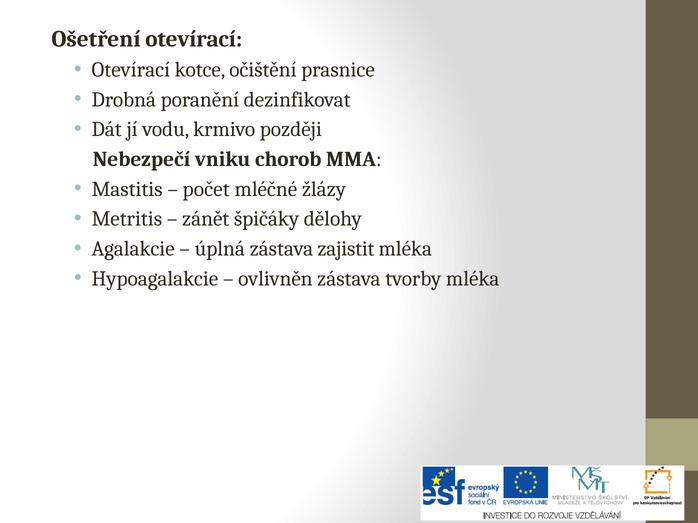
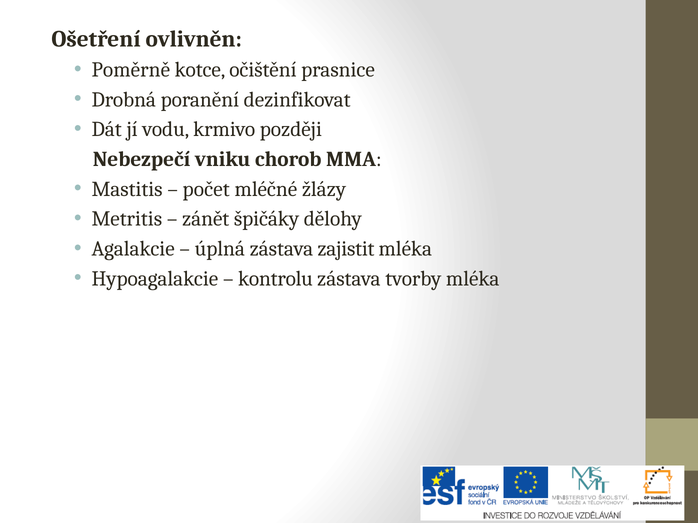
Ošetření otevírací: otevírací -> ovlivněn
Otevírací at (131, 70): Otevírací -> Poměrně
ovlivněn: ovlivněn -> kontrolu
